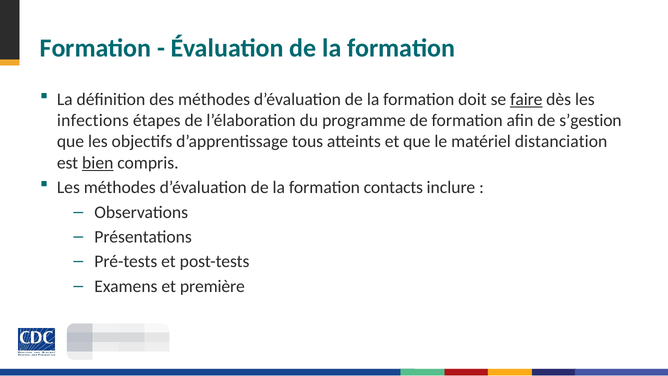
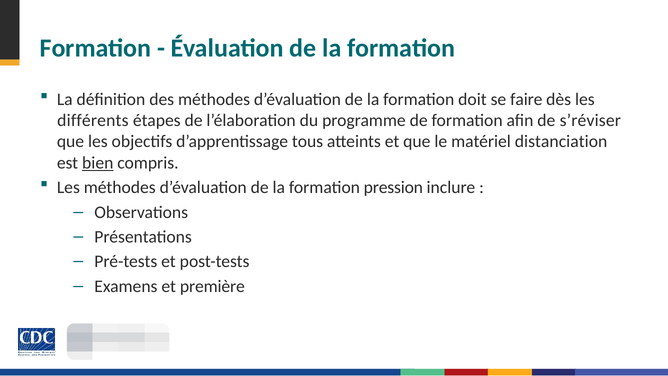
faire underline: present -> none
infections: infections -> différents
s’gestion: s’gestion -> s’réviser
contacts: contacts -> pression
